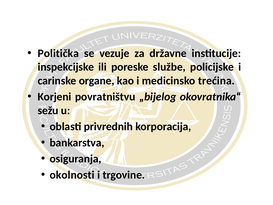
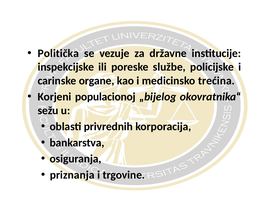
povratništvu: povratništvu -> populacionoj
okolnosti: okolnosti -> priznanja
